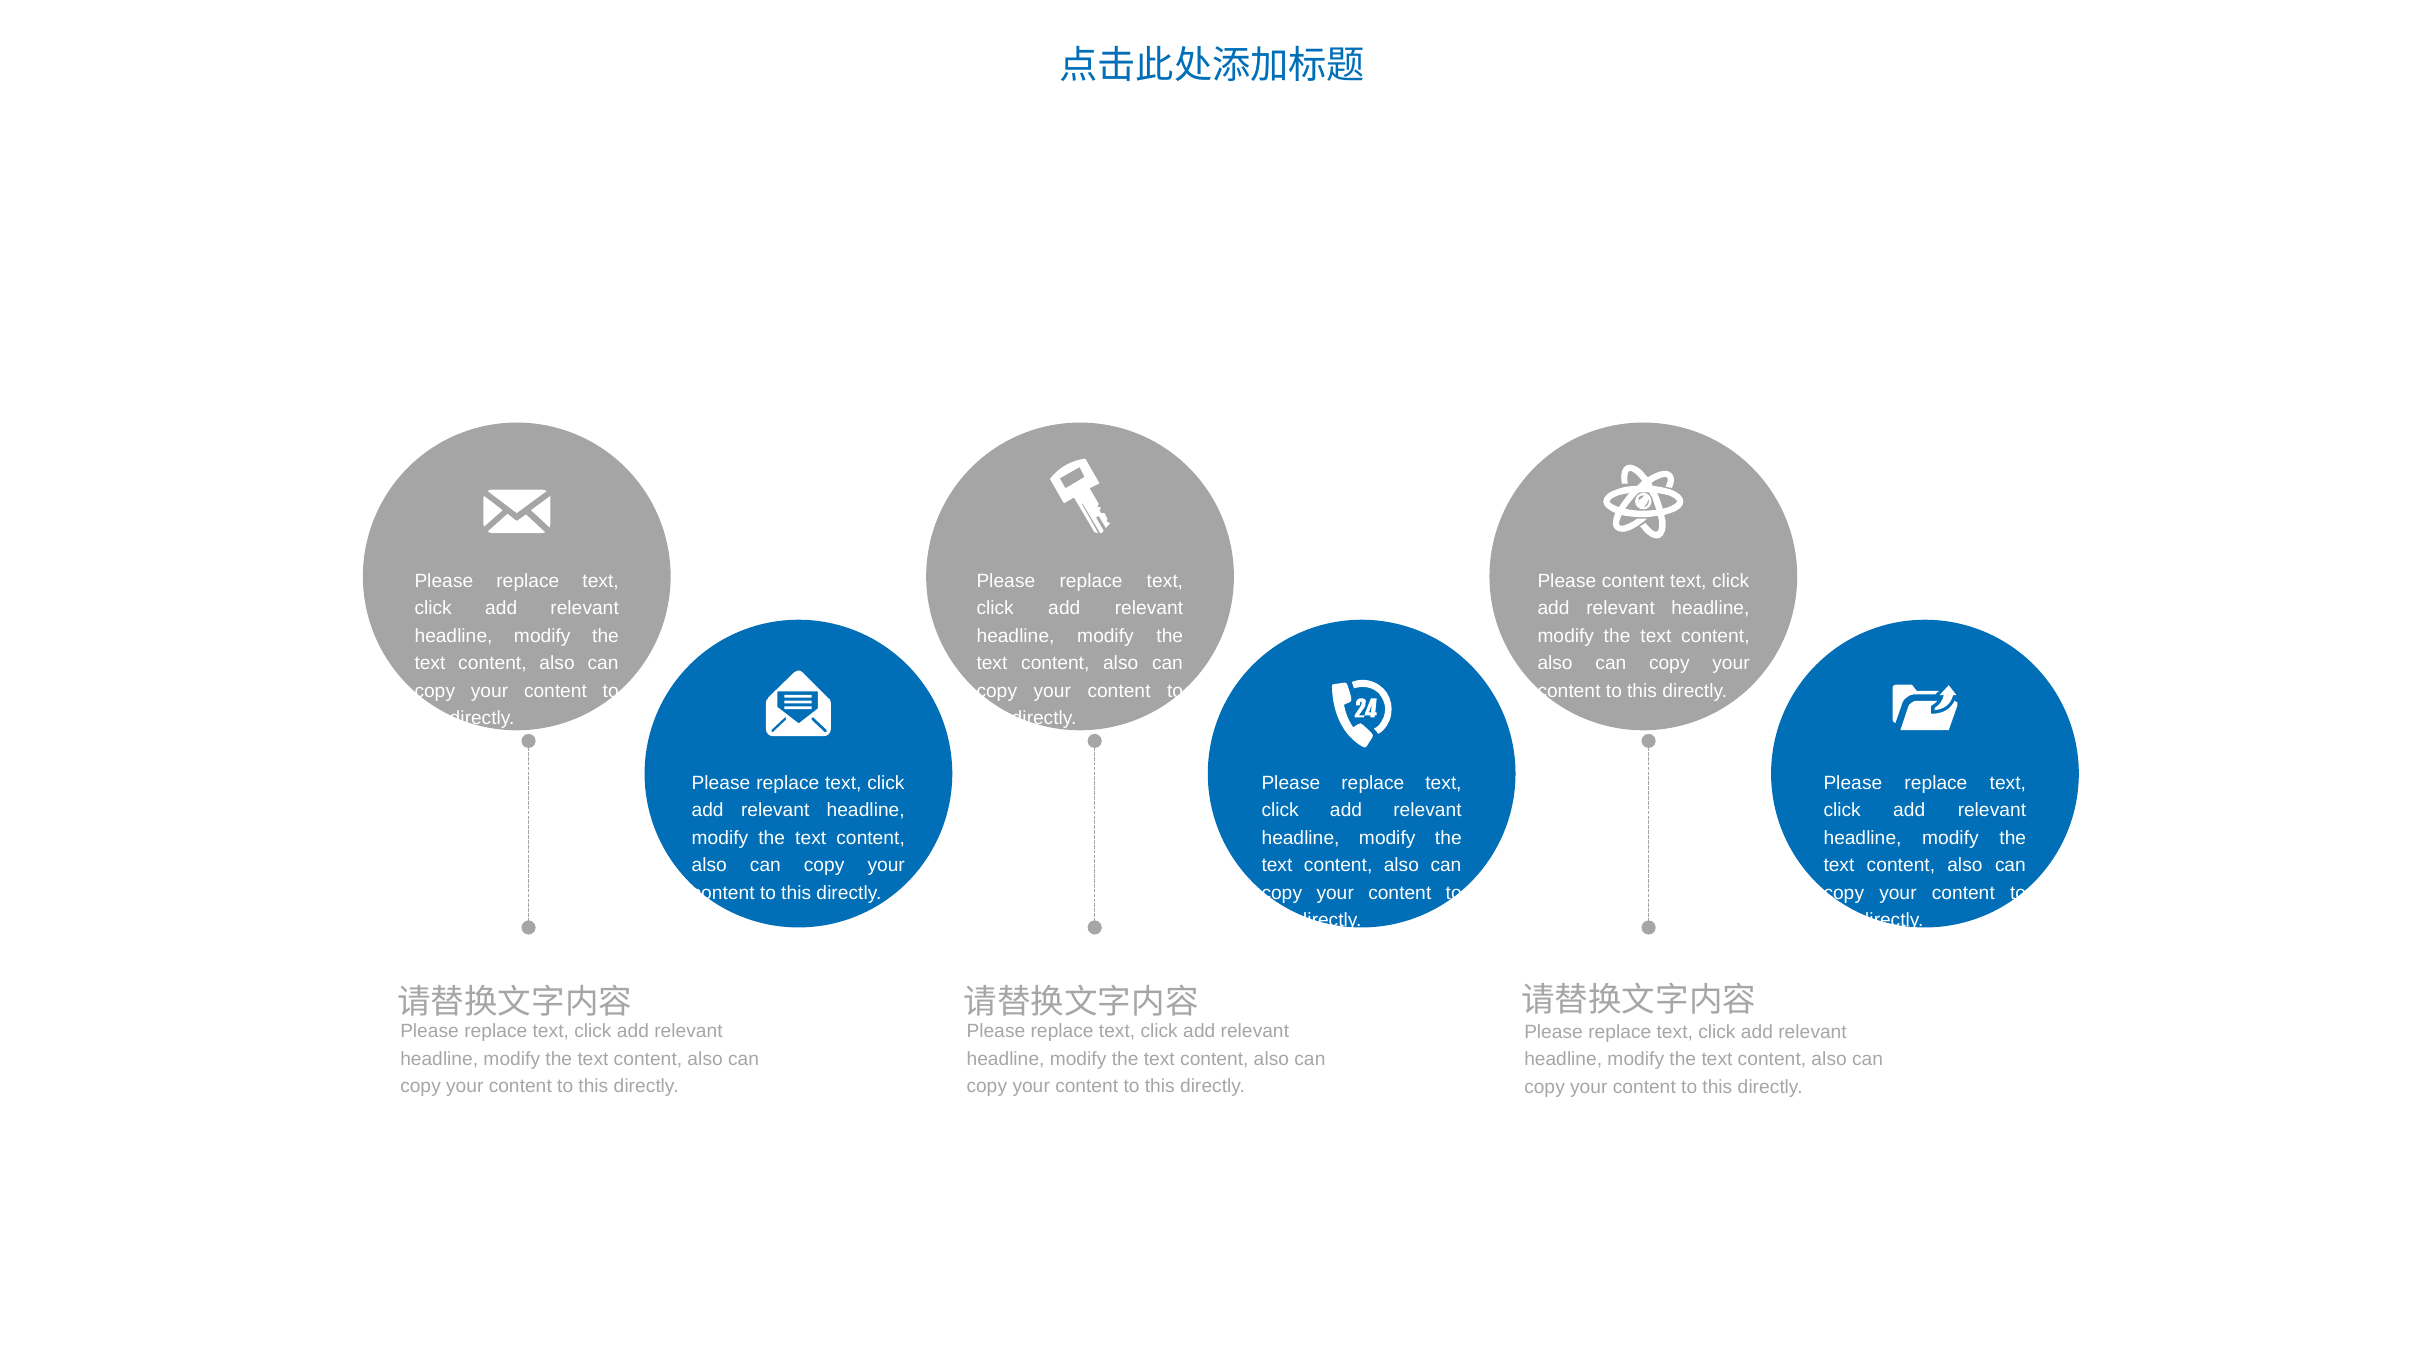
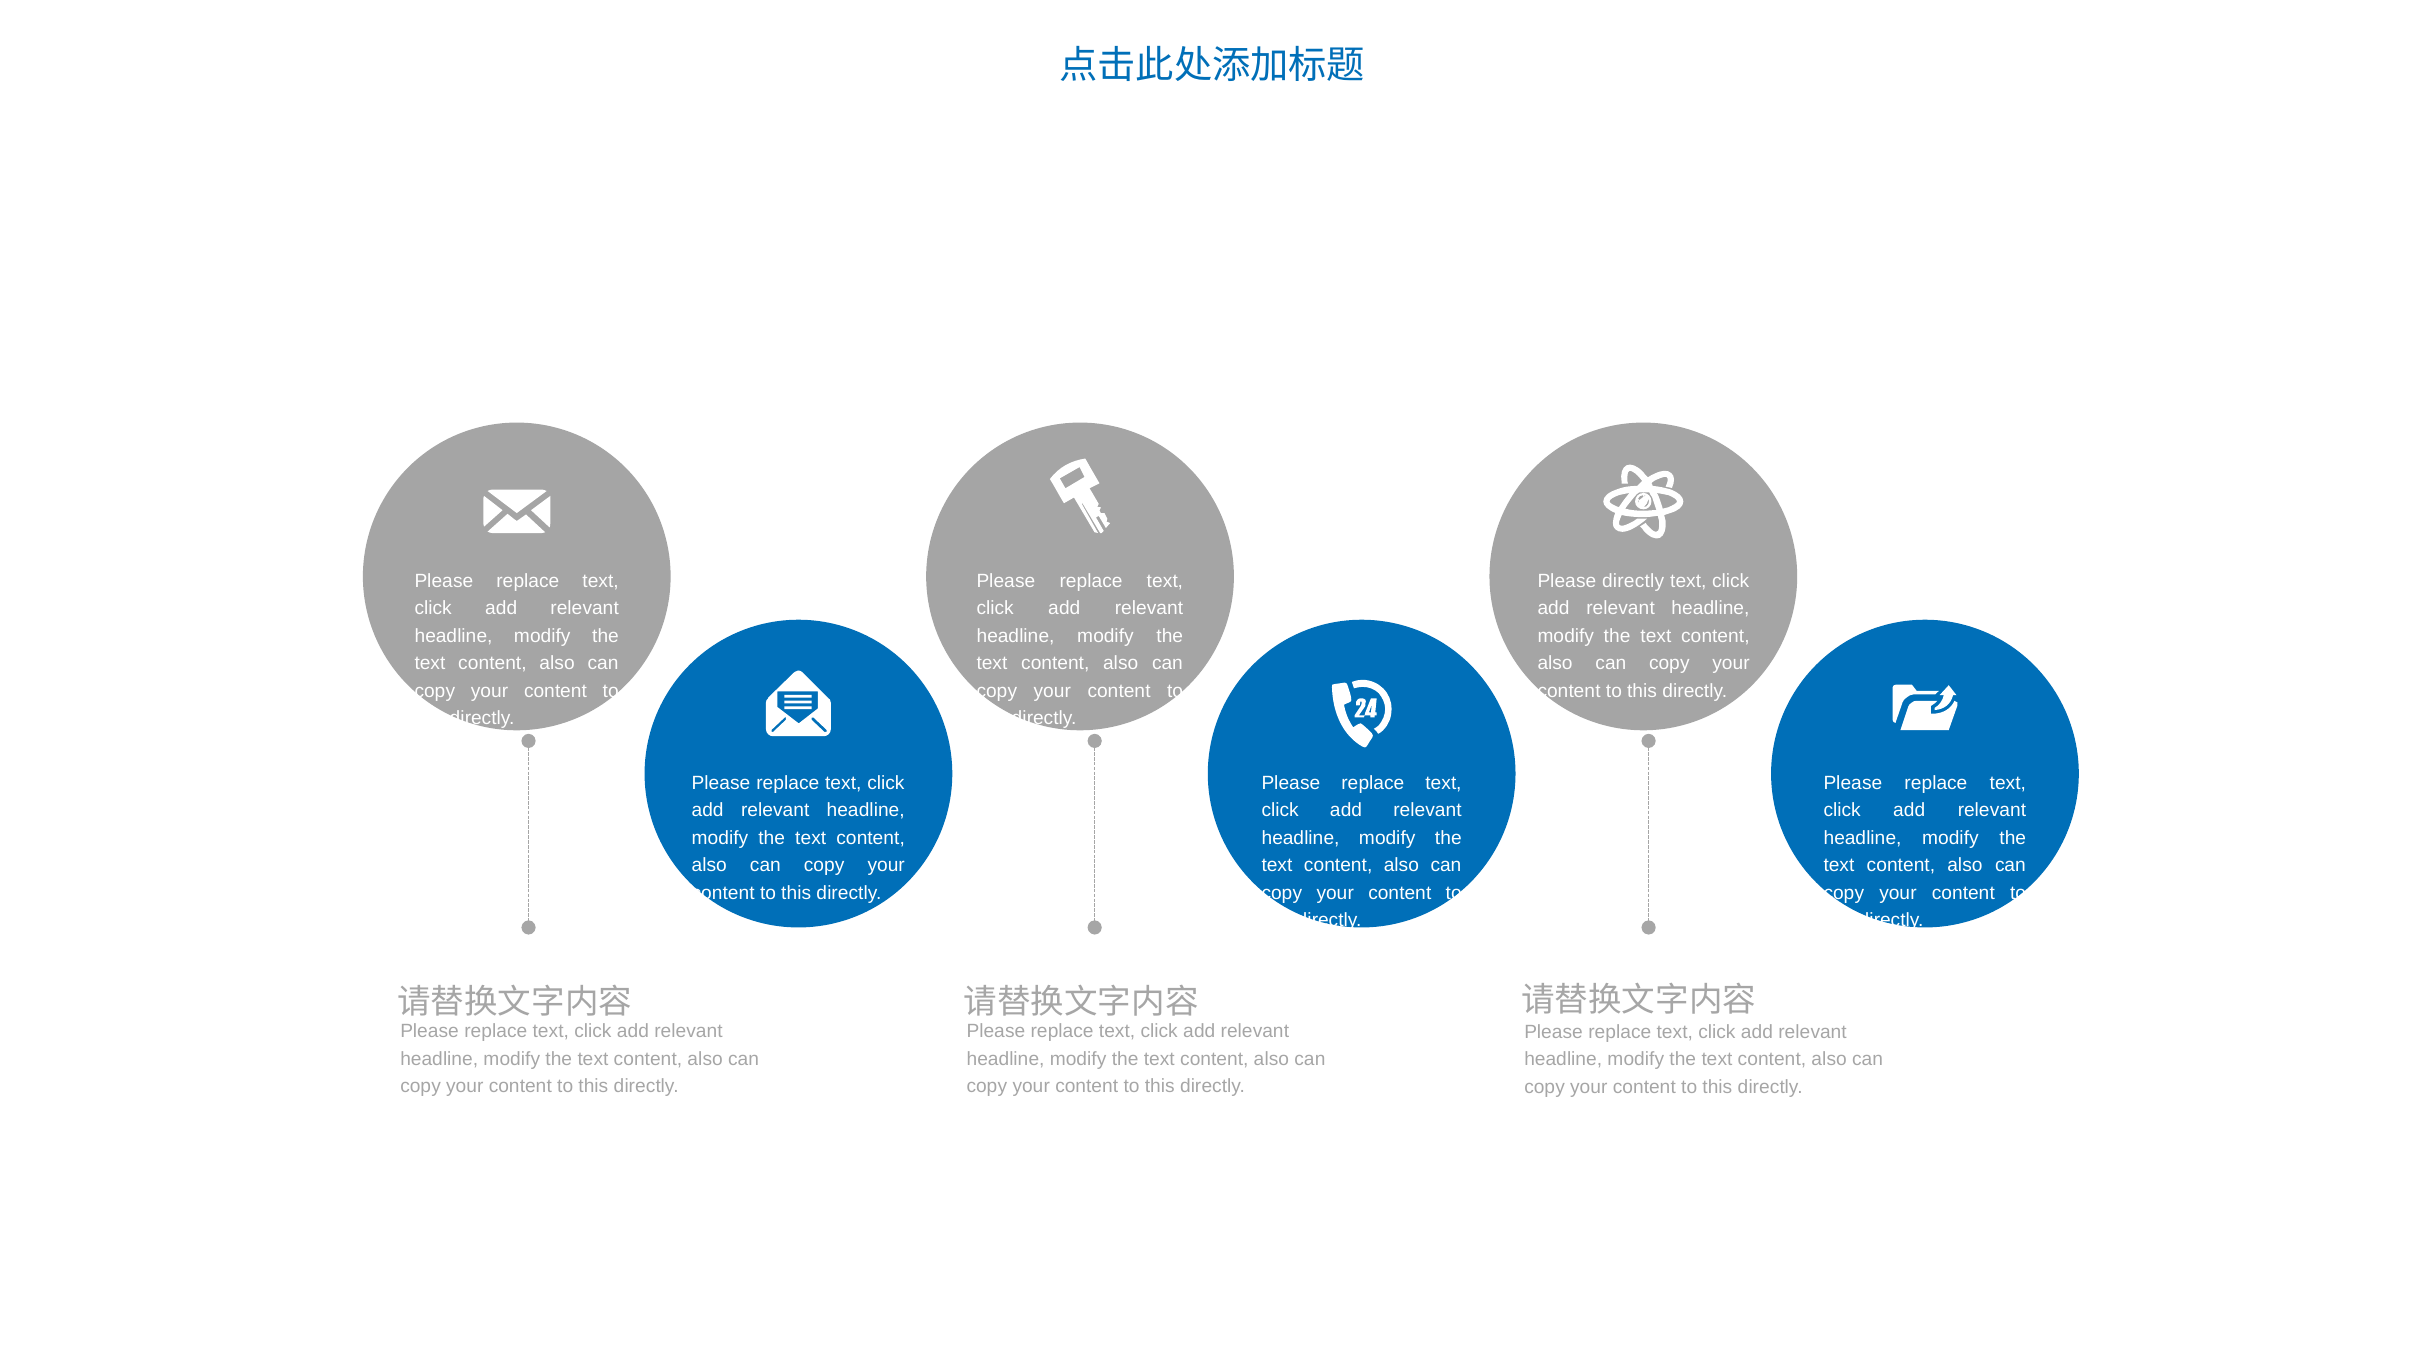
Please content: content -> directly
